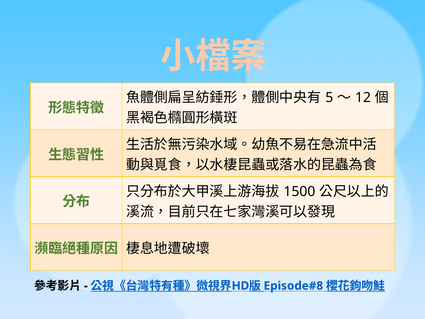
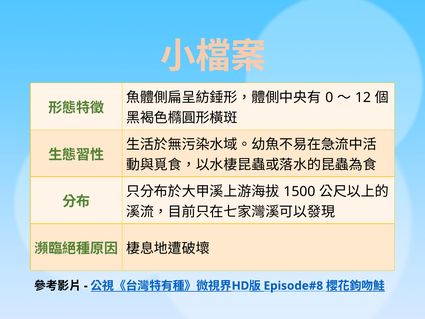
5: 5 -> 0
